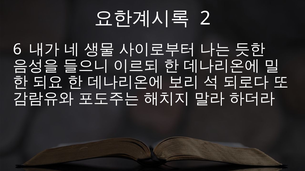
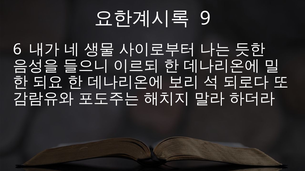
2: 2 -> 9
